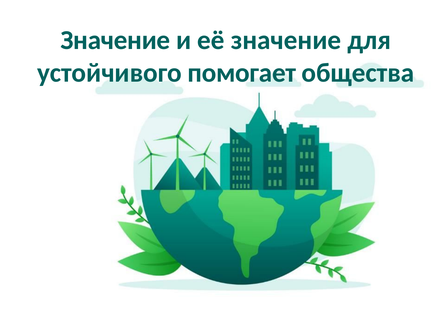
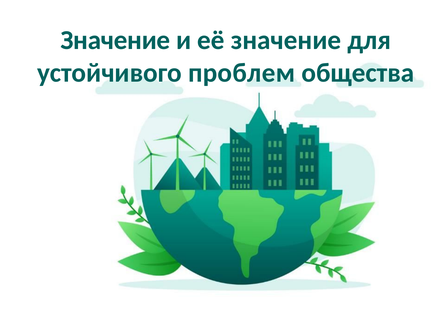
помогает: помогает -> проблем
